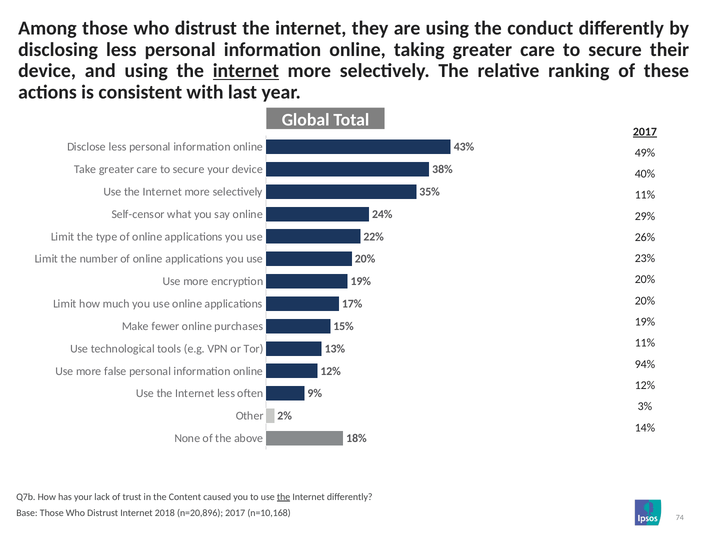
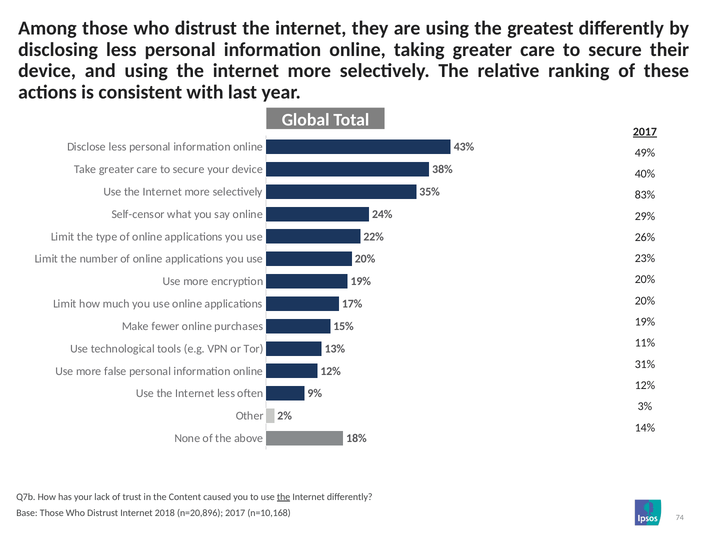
conduct: conduct -> greatest
internet at (246, 71) underline: present -> none
11% at (645, 195): 11% -> 83%
94%: 94% -> 31%
